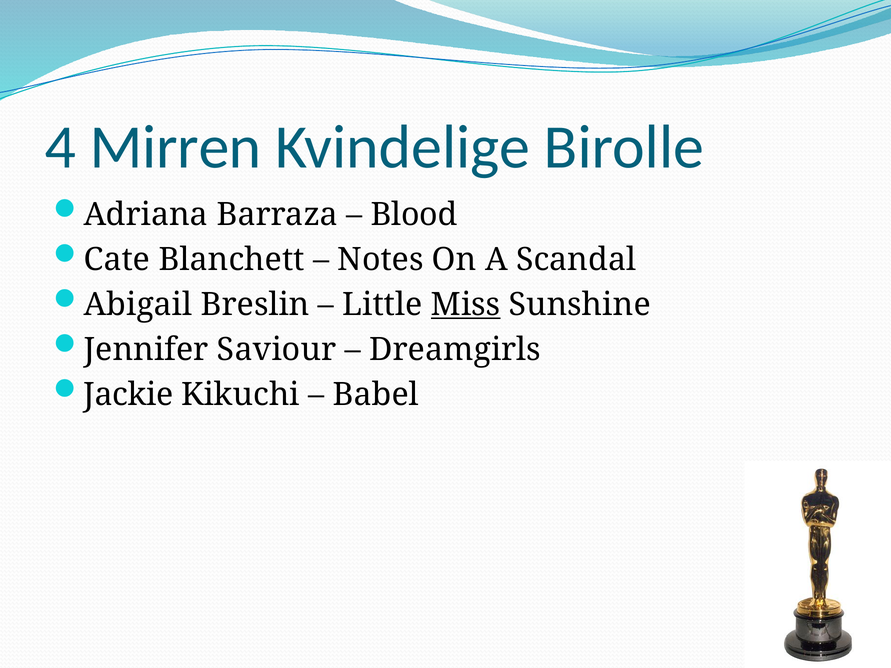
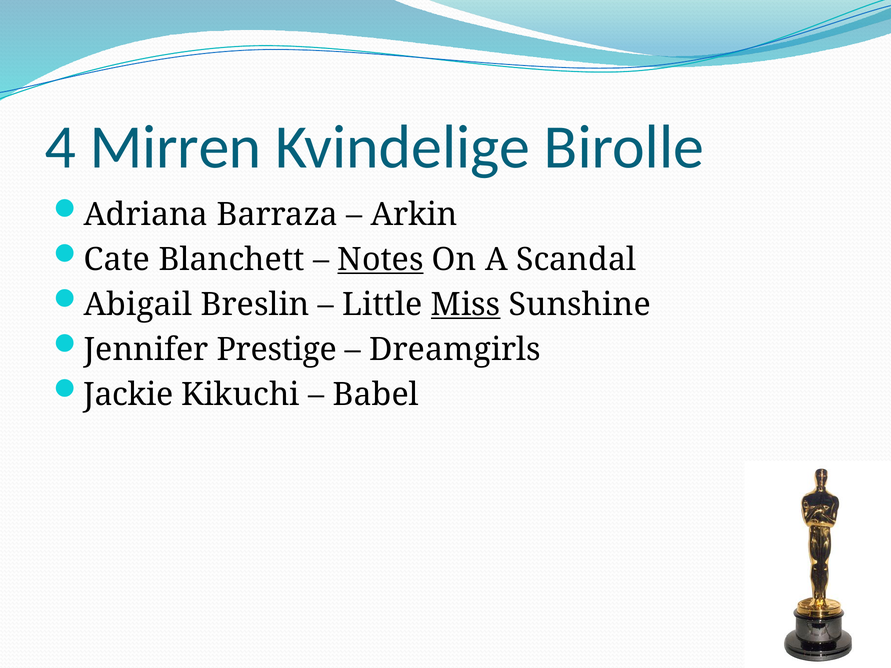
Blood: Blood -> Arkin
Notes underline: none -> present
Saviour: Saviour -> Prestige
